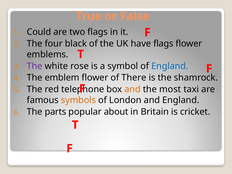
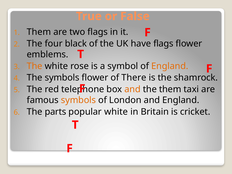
Could at (39, 32): Could -> Them
The at (35, 66) colour: purple -> orange
England at (170, 66) colour: blue -> orange
The emblem: emblem -> symbols
the most: most -> them
popular about: about -> white
